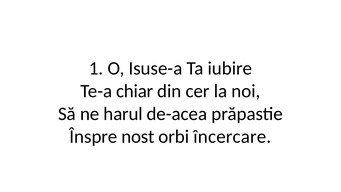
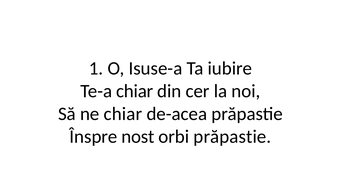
ne harul: harul -> chiar
orbi încercare: încercare -> prăpastie
